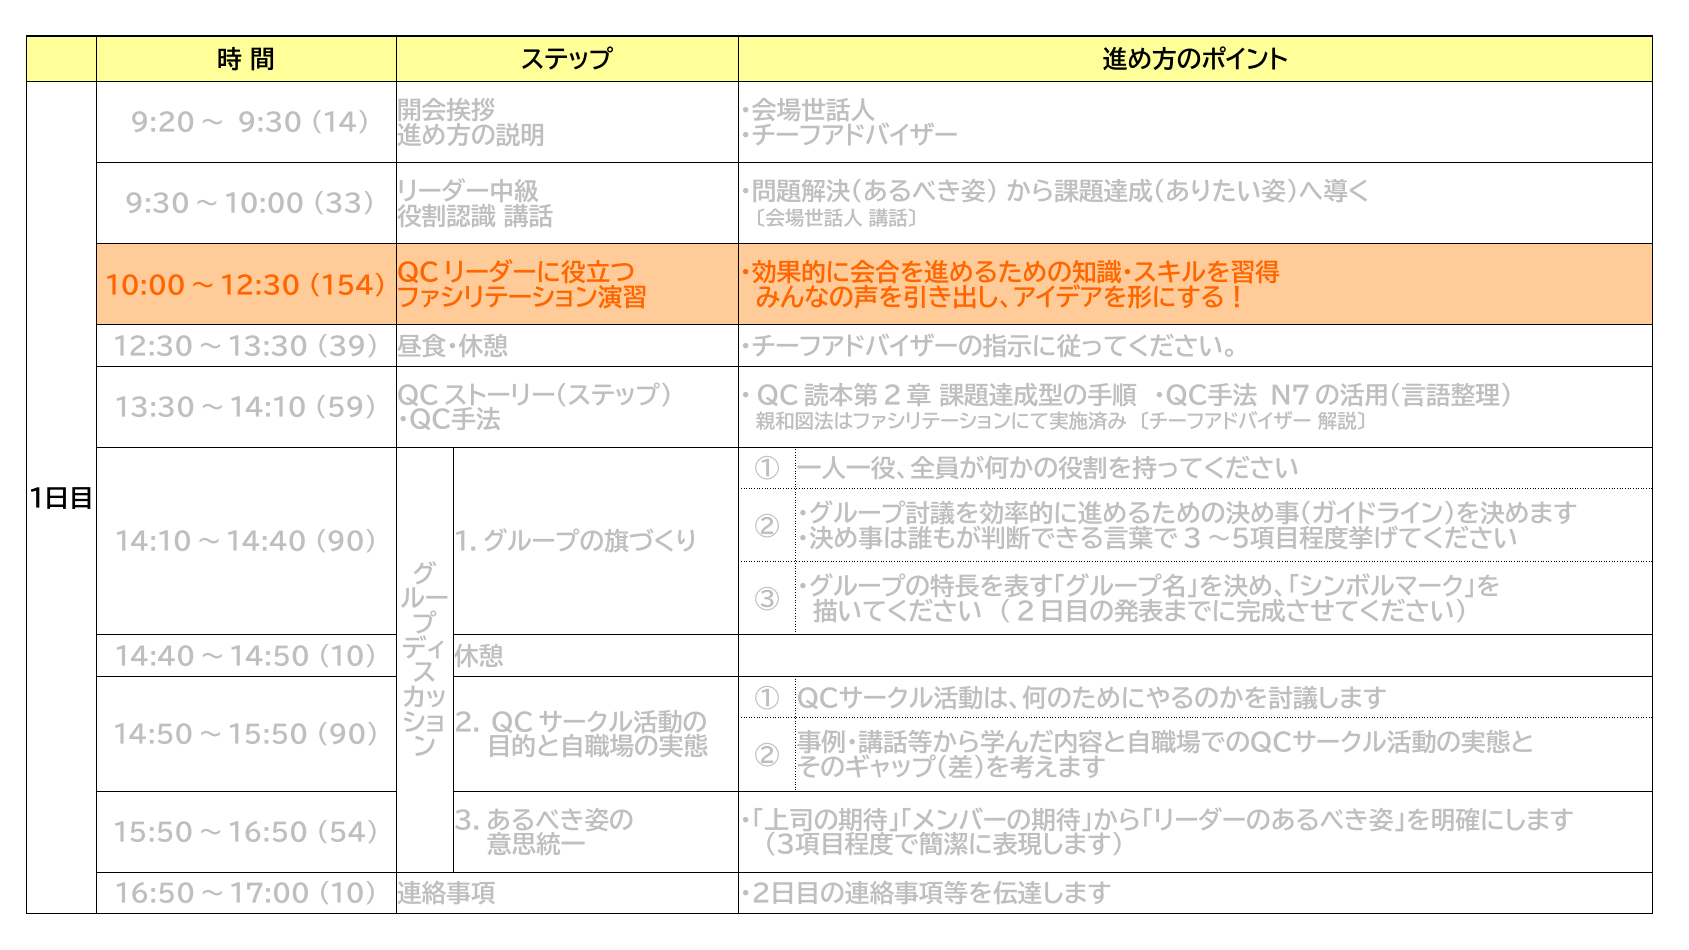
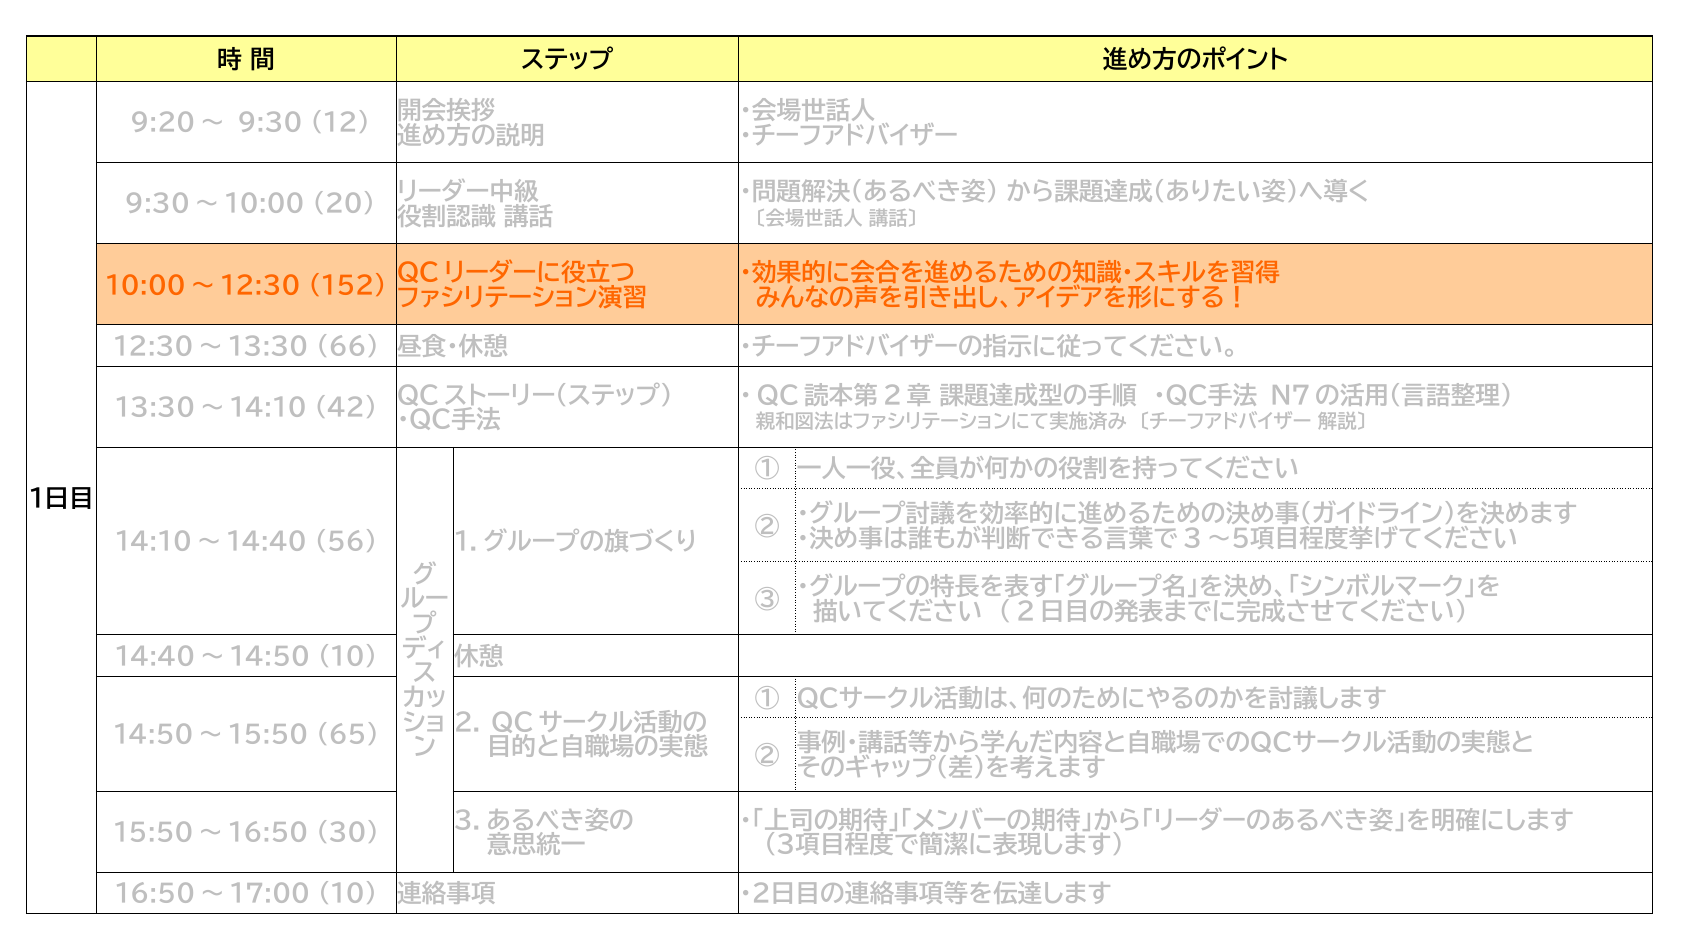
14: 14 -> 12
33: 33 -> 20
154: 154 -> 152
39: 39 -> 66
59: 59 -> 42
14:10～14:40 90: 90 -> 56
14:50～15:50 90: 90 -> 65
54: 54 -> 30
